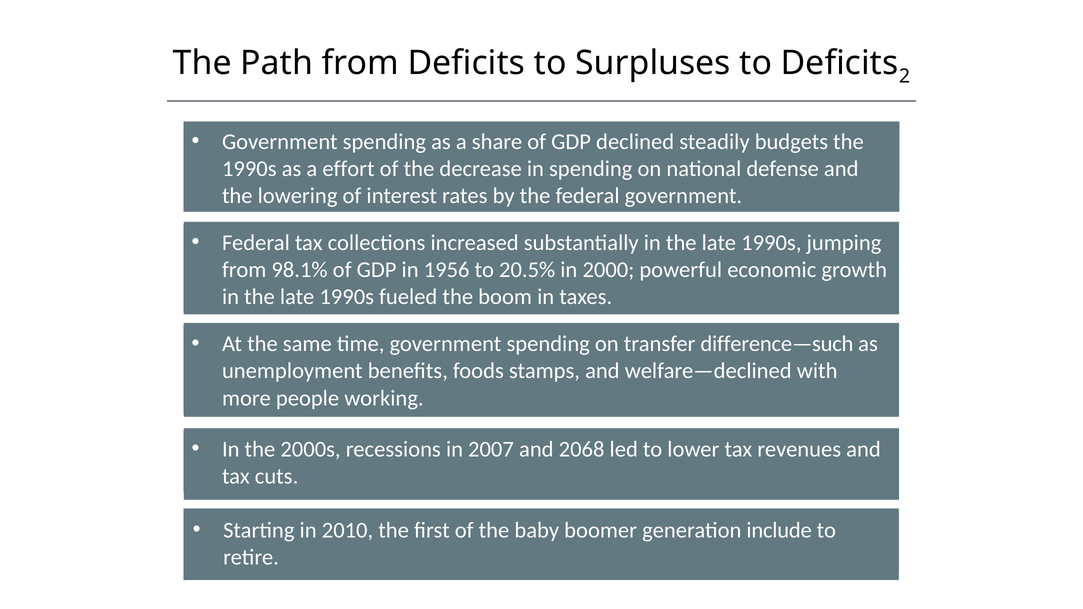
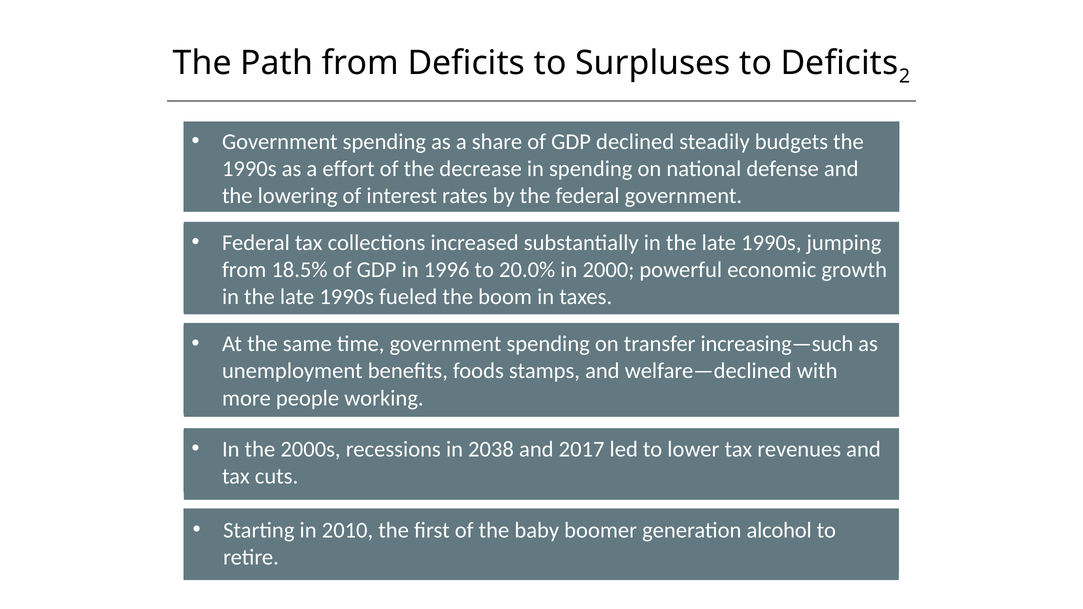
98.1%: 98.1% -> 18.5%
1956: 1956 -> 1996
20.5%: 20.5% -> 20.0%
difference—such: difference—such -> increasing—such
2007: 2007 -> 2038
2068: 2068 -> 2017
include: include -> alcohol
